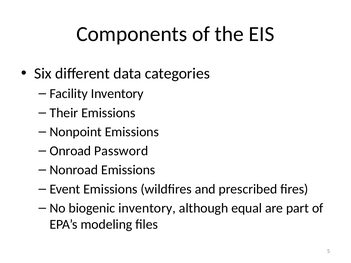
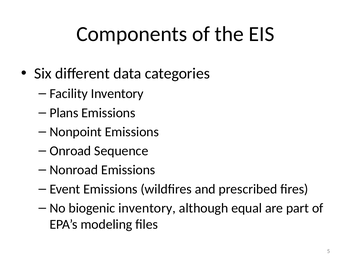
Their: Their -> Plans
Password: Password -> Sequence
